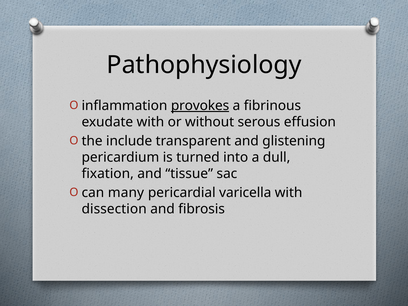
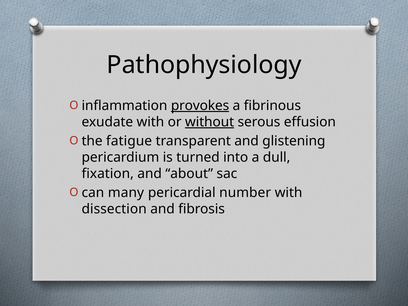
without underline: none -> present
include: include -> fatigue
tissue: tissue -> about
varicella: varicella -> number
